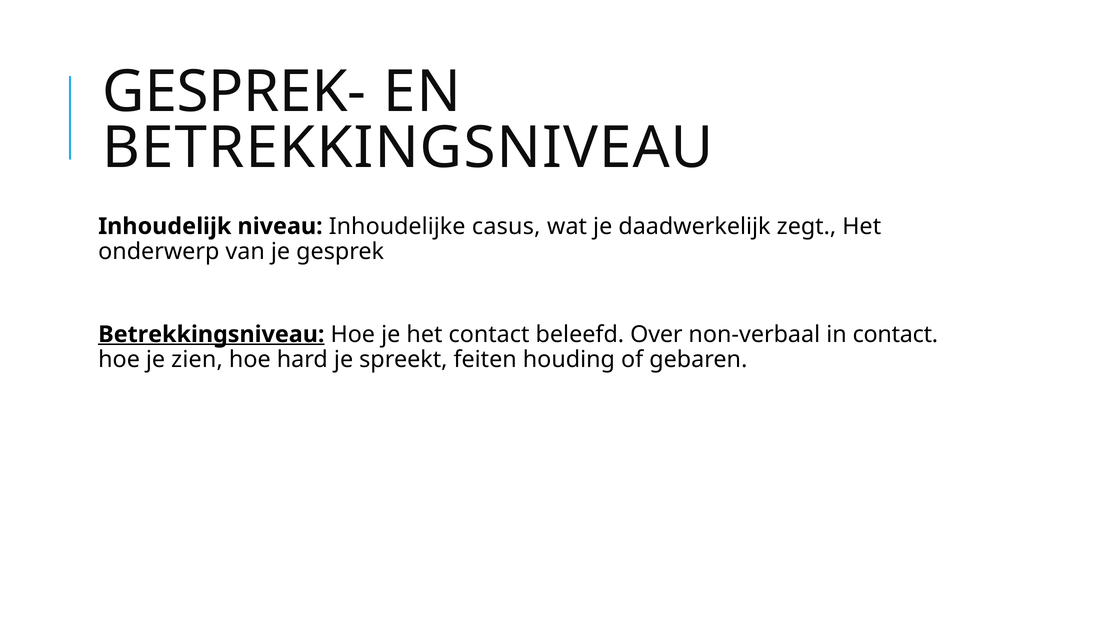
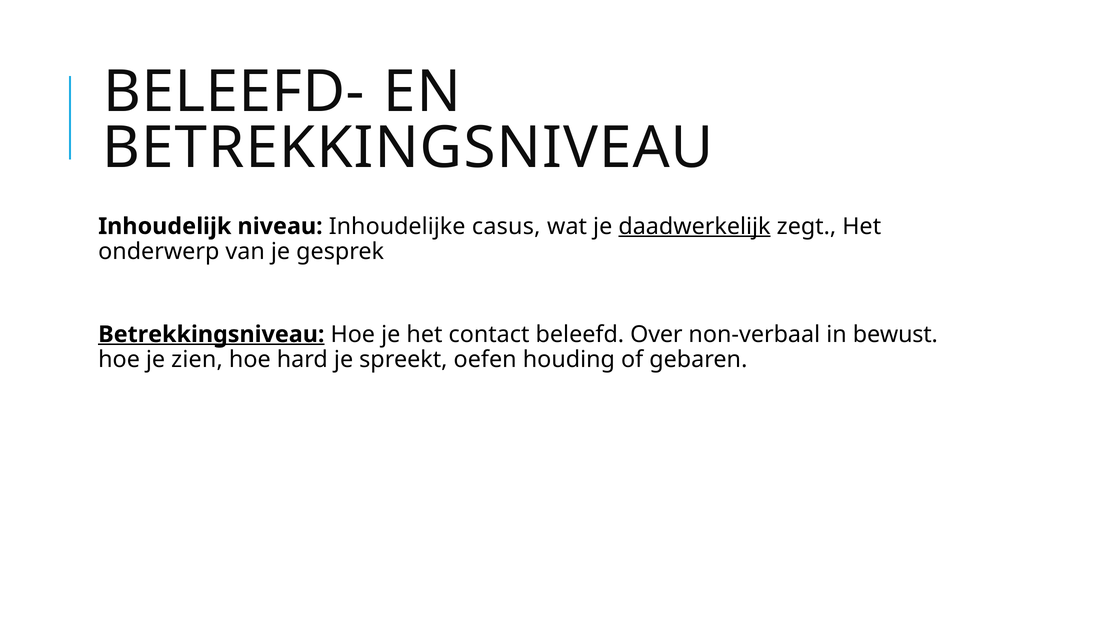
GESPREK-: GESPREK- -> BELEEFD-
daadwerkelijk underline: none -> present
in contact: contact -> bewust
feiten: feiten -> oefen
